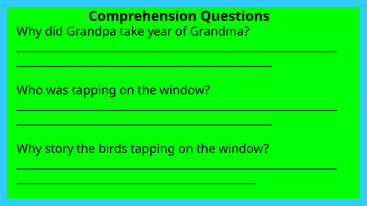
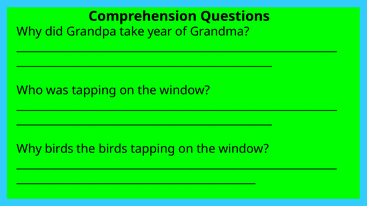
Why story: story -> birds
